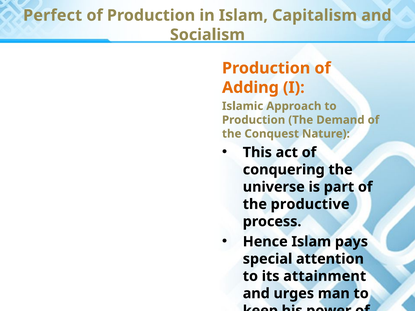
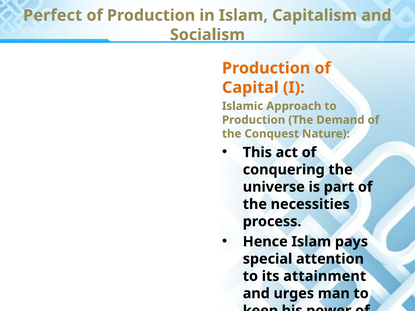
Adding: Adding -> Capital
productive: productive -> necessities
